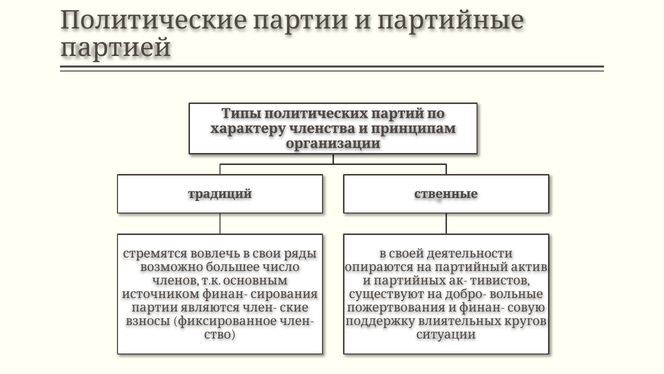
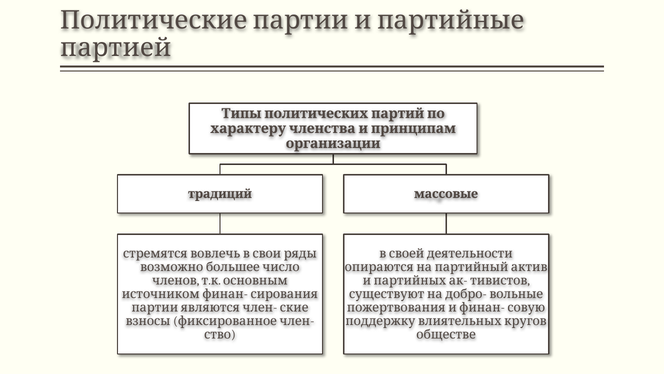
ственные: ственные -> массовые
ситуации: ситуации -> обществе
